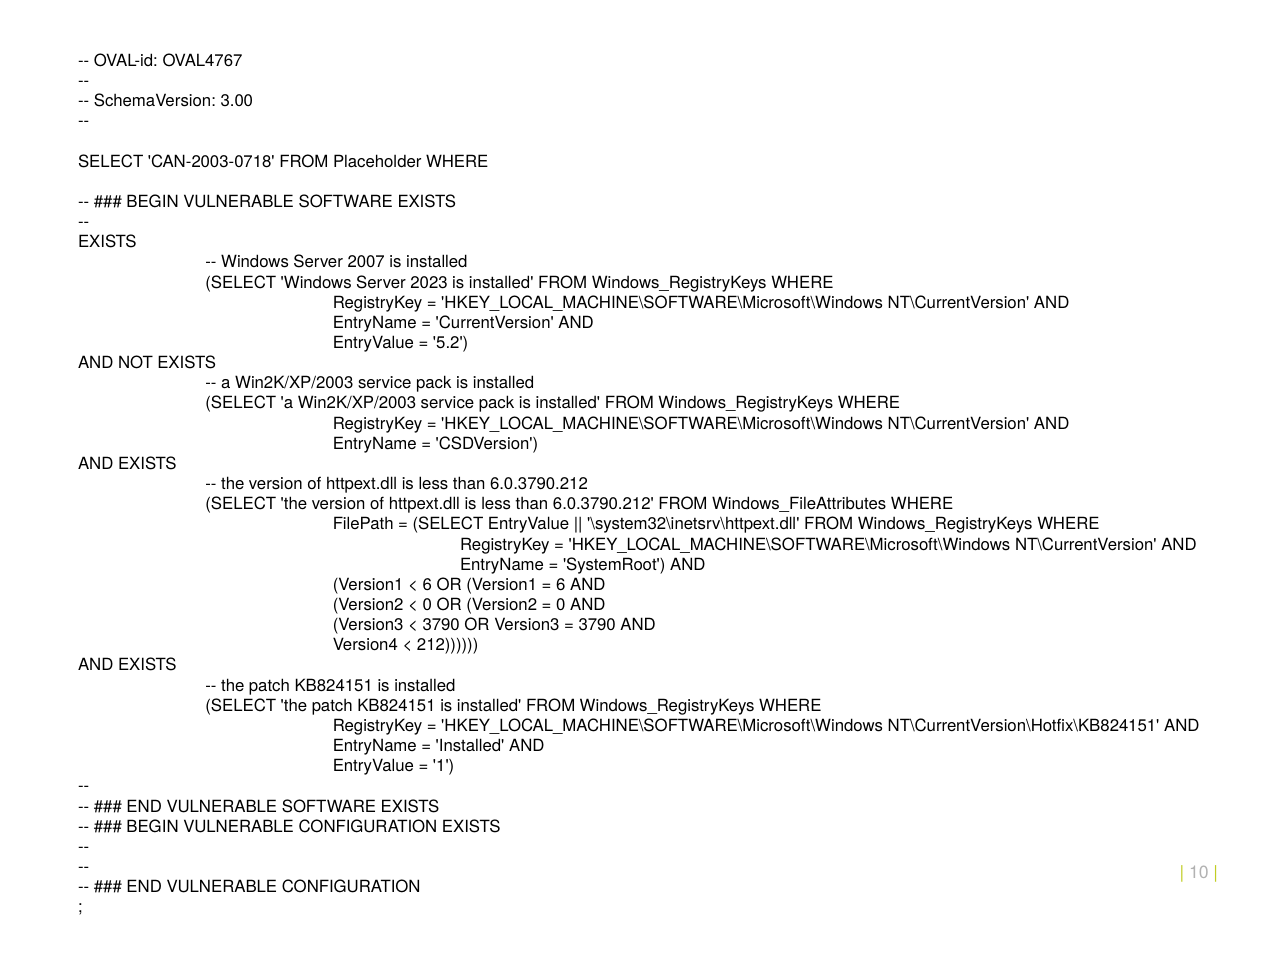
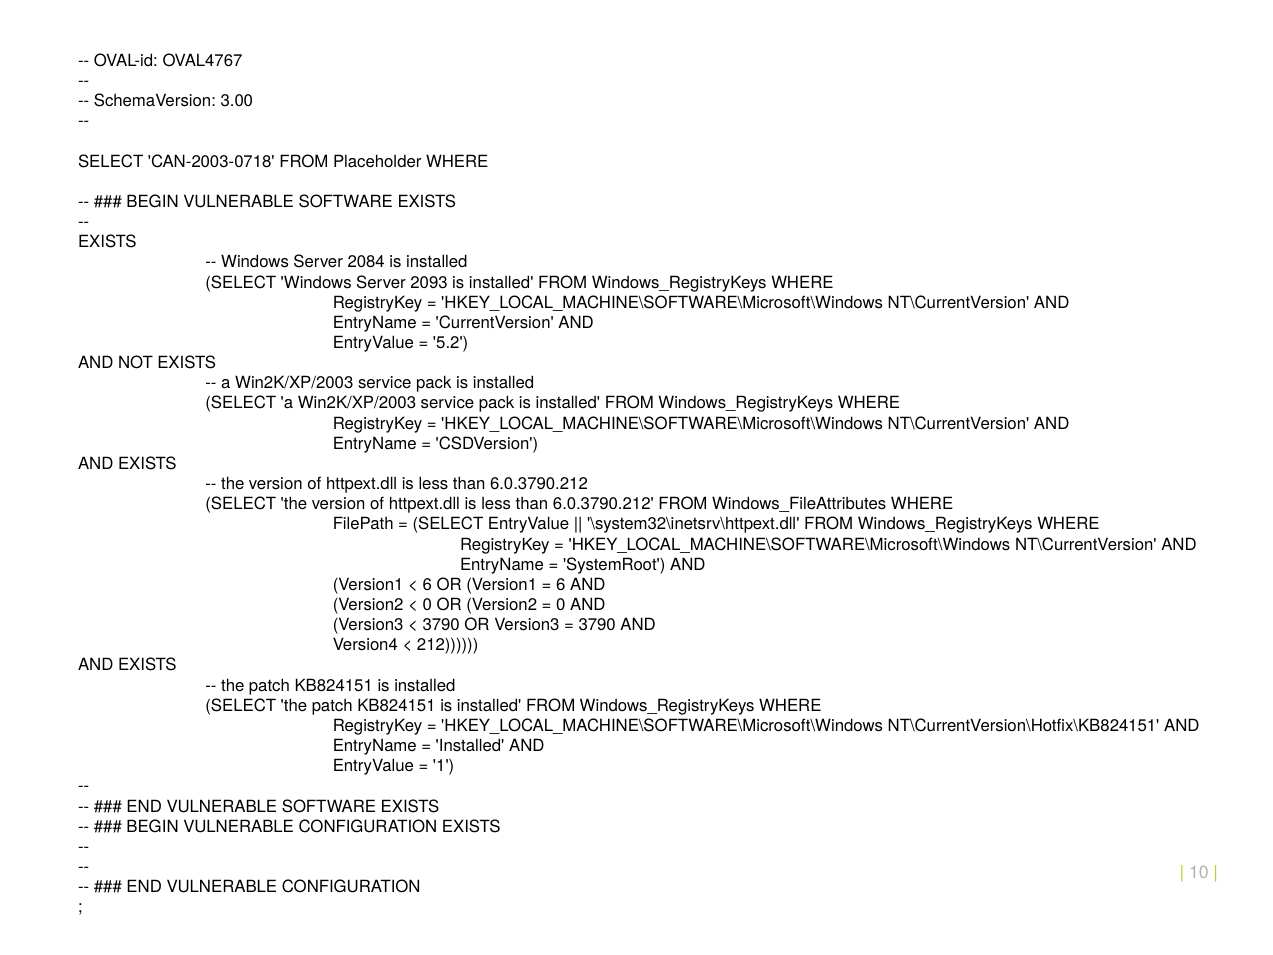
2007: 2007 -> 2084
2023: 2023 -> 2093
